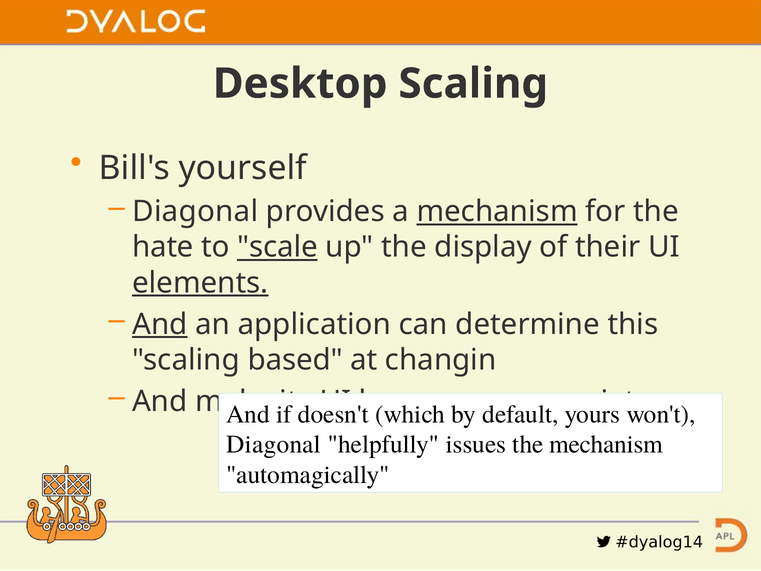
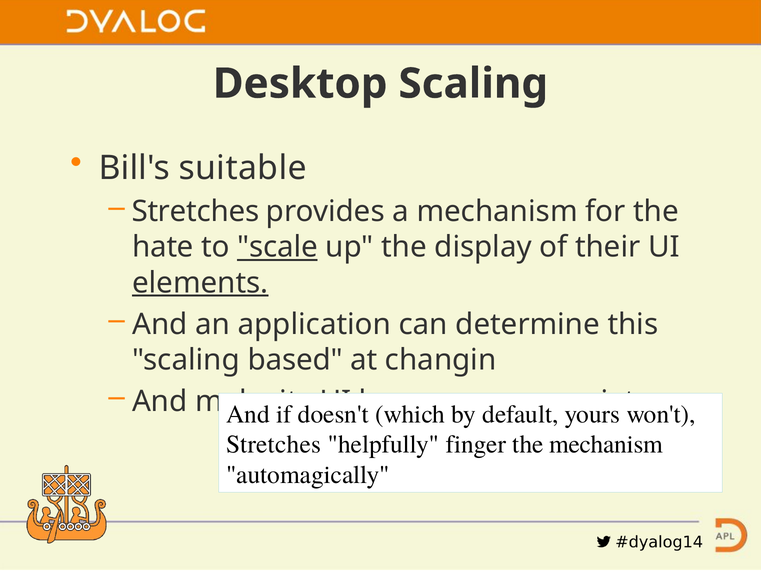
yourself: yourself -> suitable
Diagonal at (195, 212): Diagonal -> Stretches
mechanism at (497, 212) underline: present -> none
And at (160, 324) underline: present -> none
Diagonal at (274, 444): Diagonal -> Stretches
issues: issues -> finger
